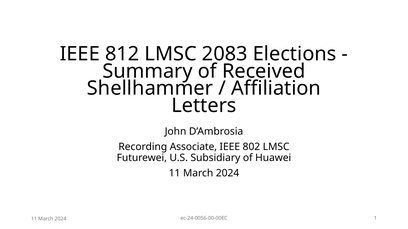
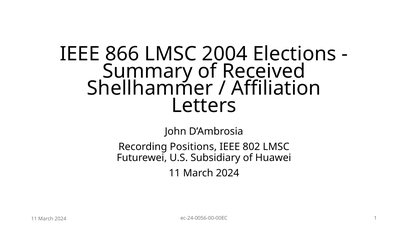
812: 812 -> 866
2083: 2083 -> 2004
Associate: Associate -> Positions
